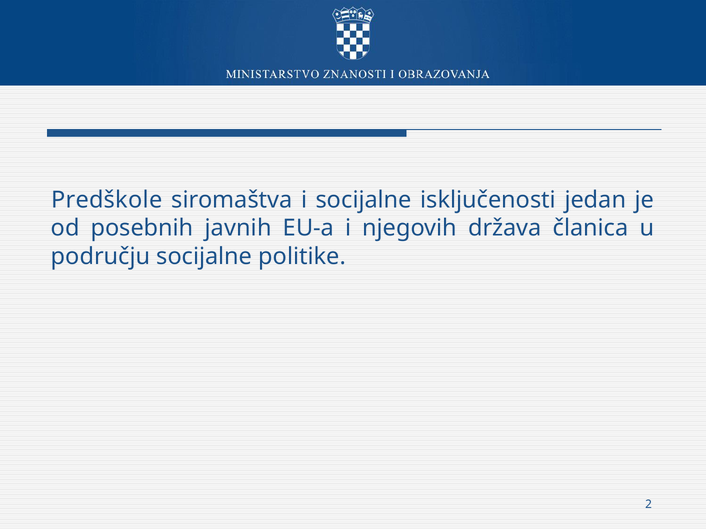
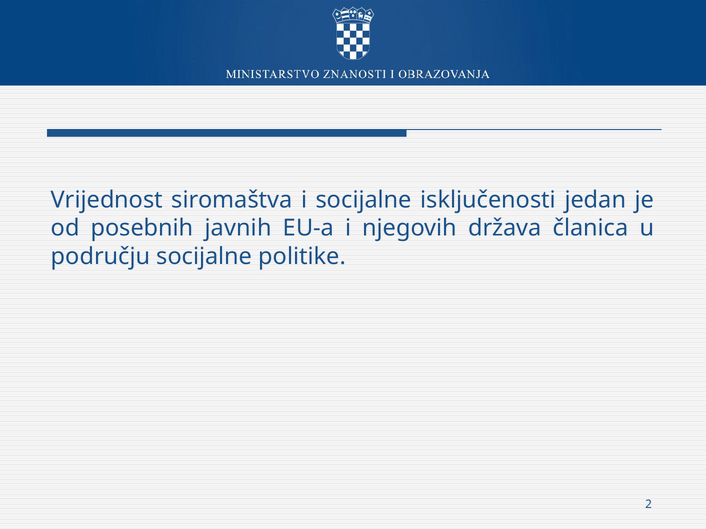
Predškole: Predškole -> Vrijednost
